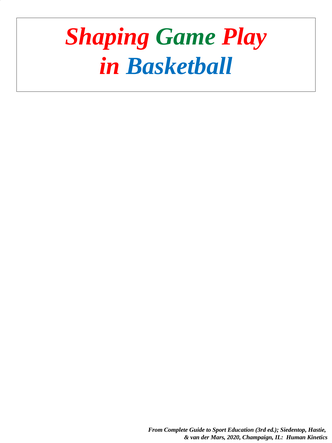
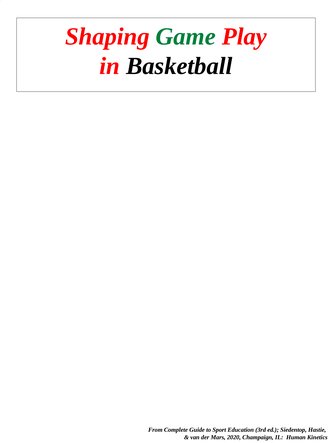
Basketball colour: blue -> black
